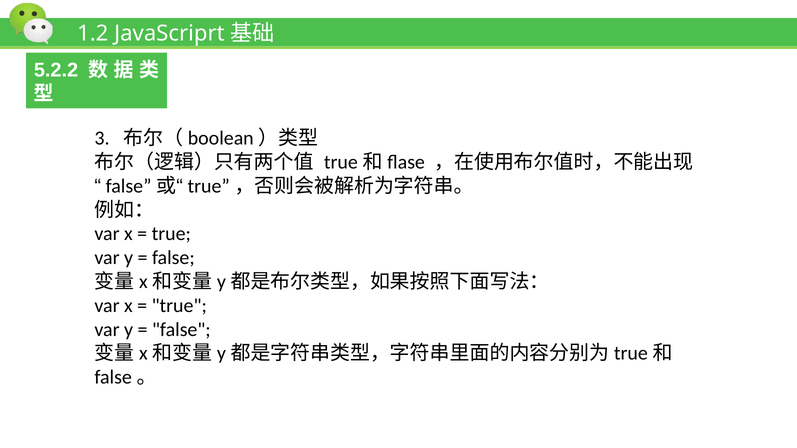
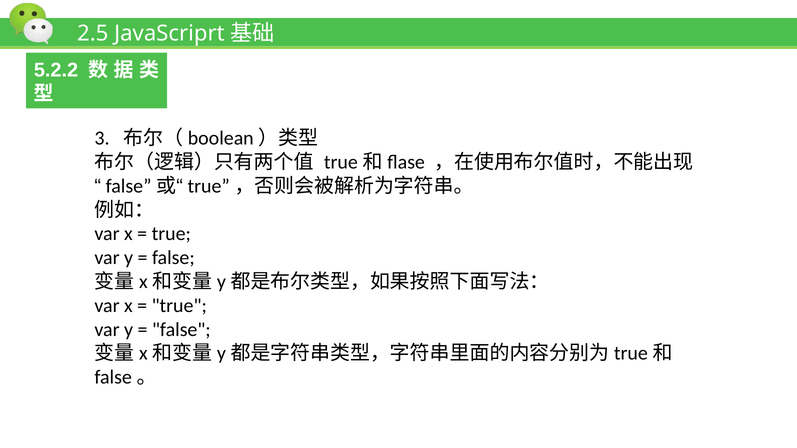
1.2: 1.2 -> 2.5
